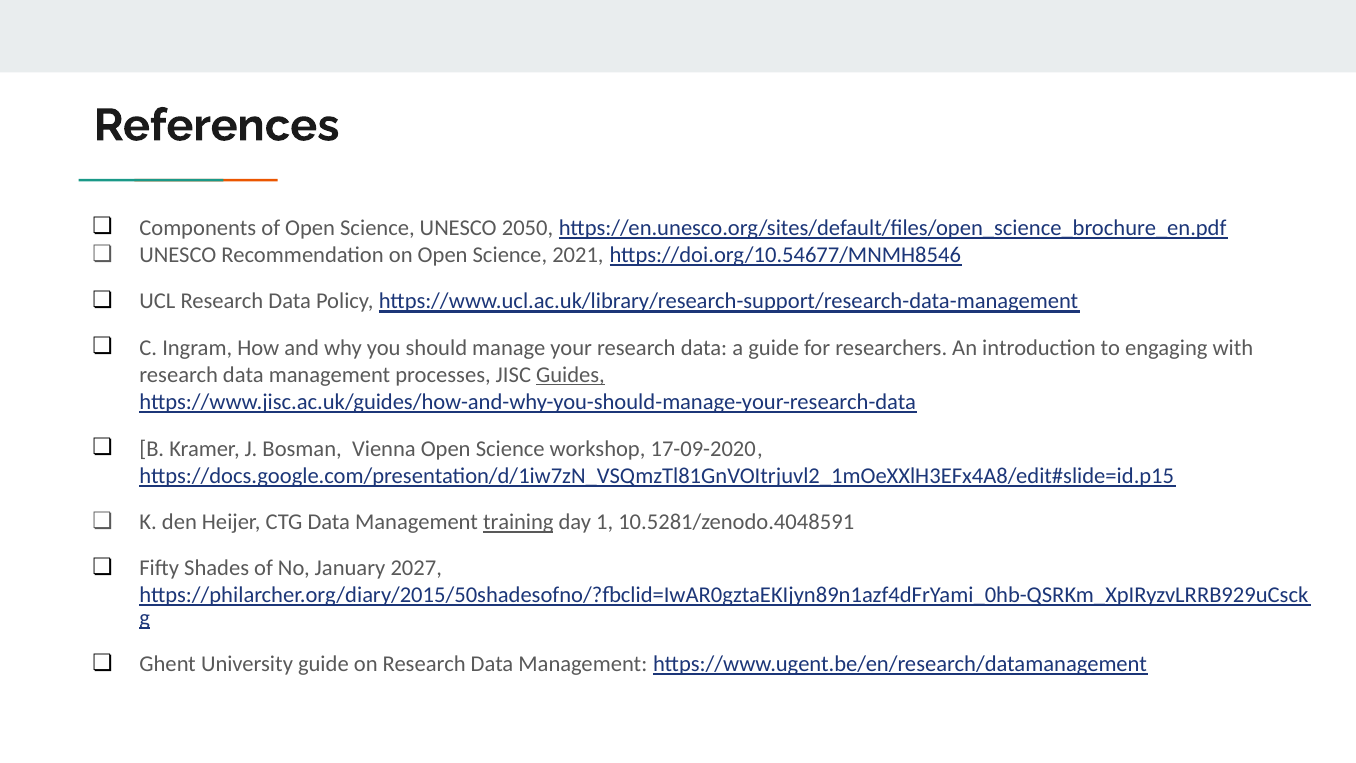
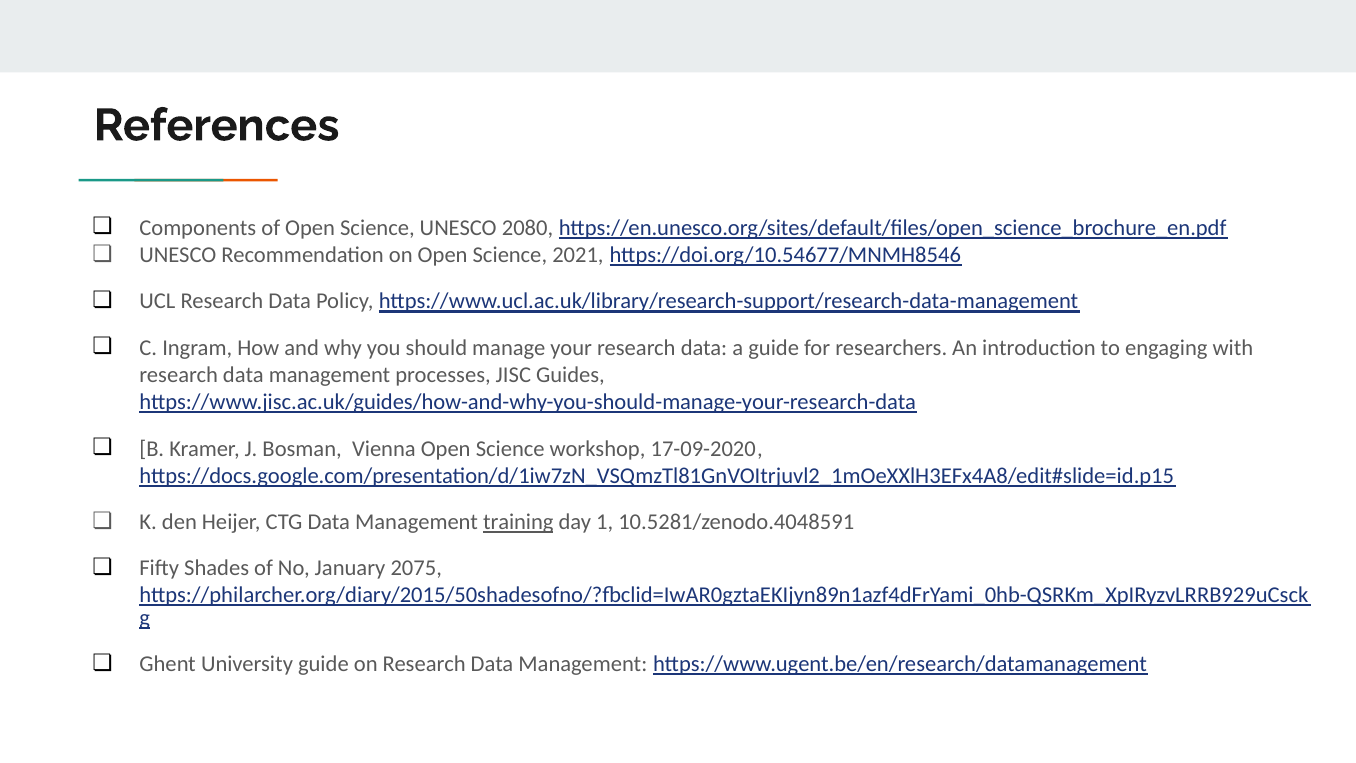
2050: 2050 -> 2080
Guides underline: present -> none
2027: 2027 -> 2075
